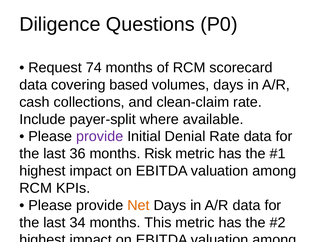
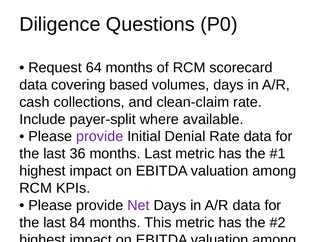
74: 74 -> 64
months Risk: Risk -> Last
Net at (138, 206) colour: orange -> purple
34: 34 -> 84
